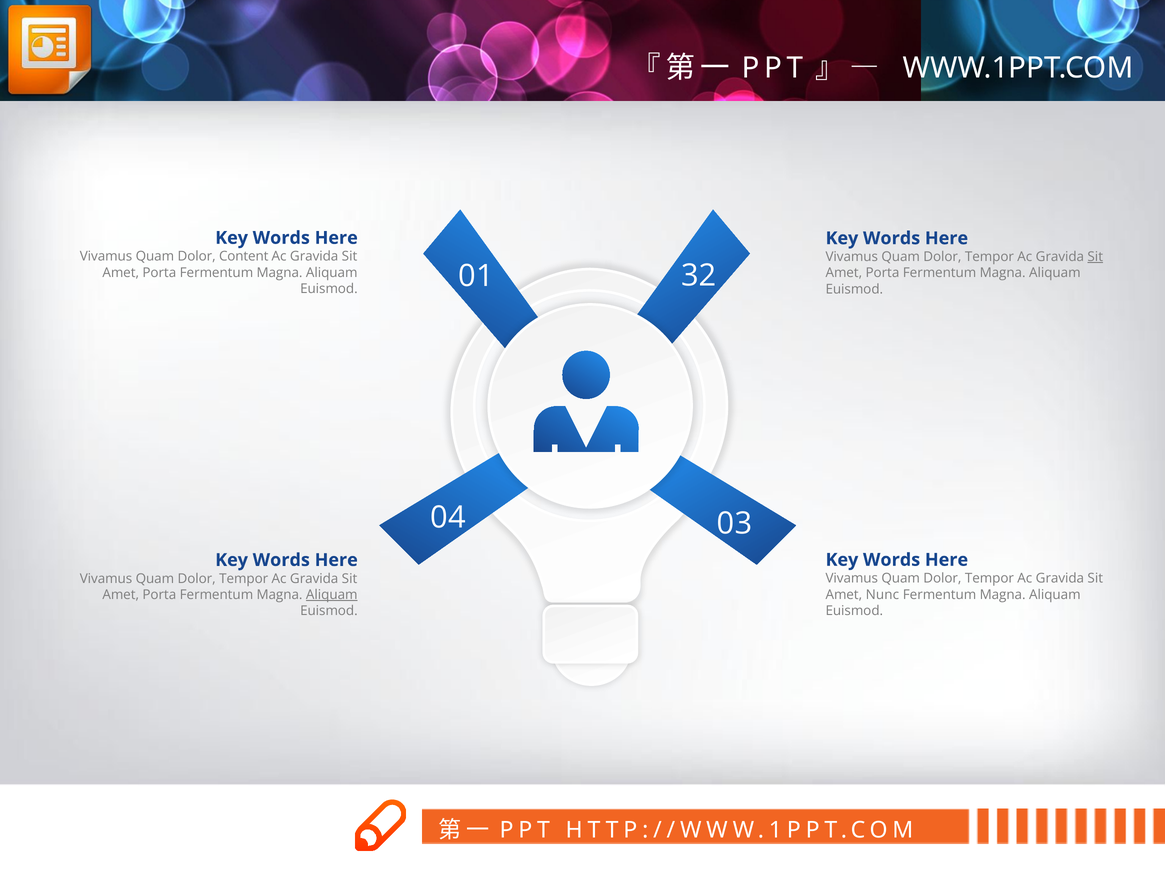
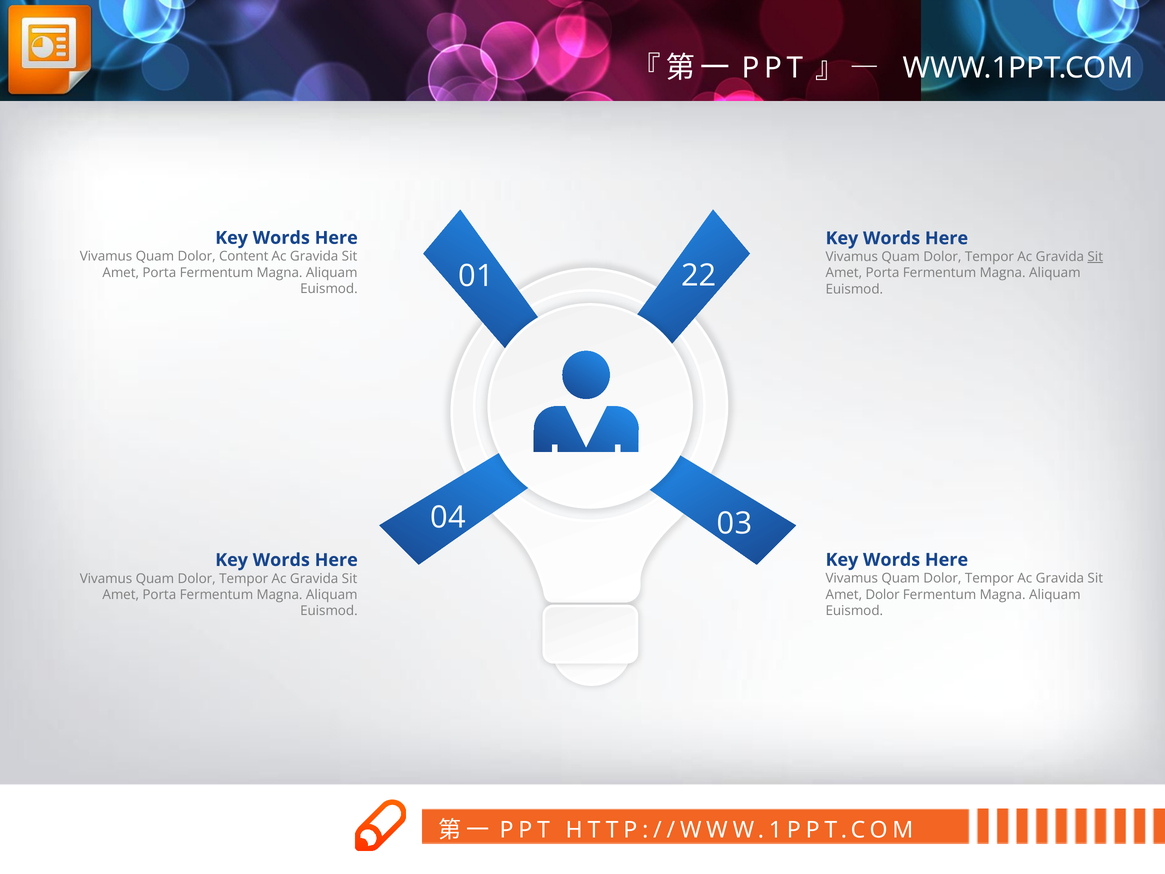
32: 32 -> 22
Amet Nunc: Nunc -> Dolor
Aliquam at (332, 595) underline: present -> none
